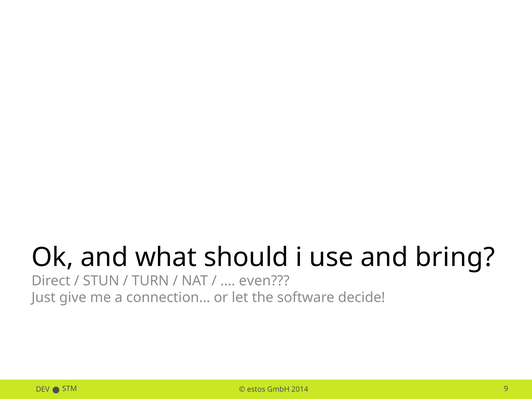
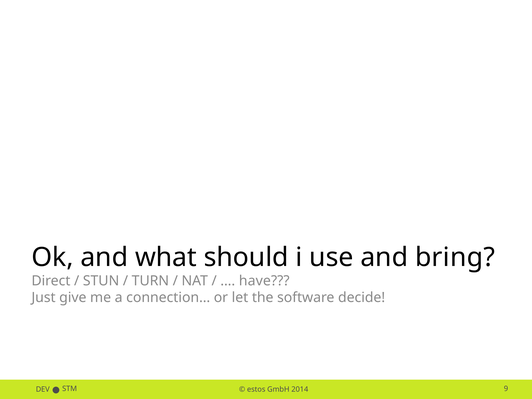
even: even -> have
